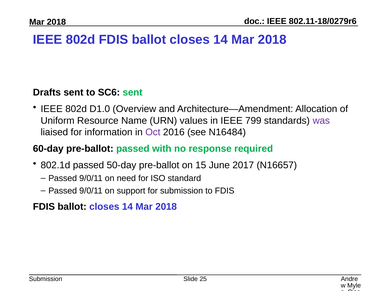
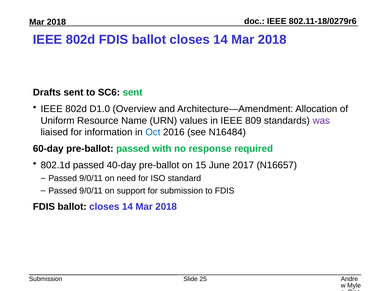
799: 799 -> 809
Oct colour: purple -> blue
50-day: 50-day -> 40-day
